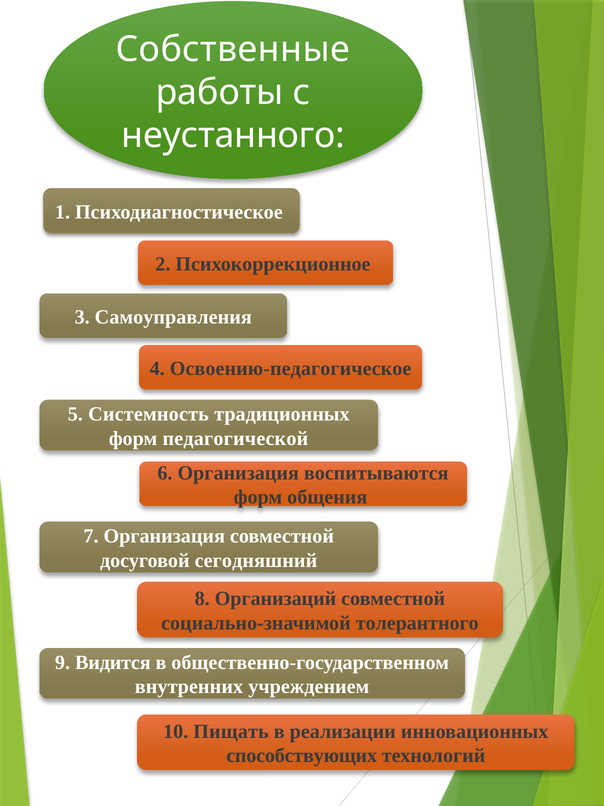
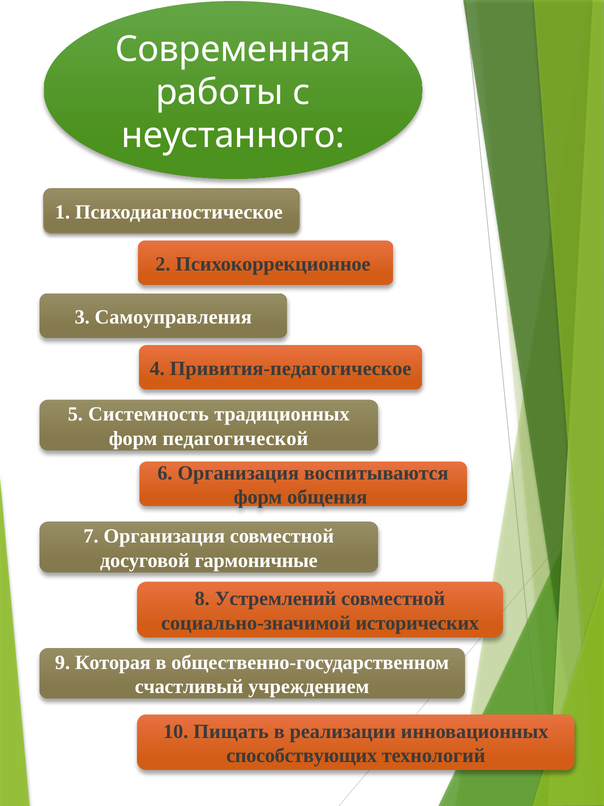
Собственные: Собственные -> Современная
Освоению-педагогическое: Освоению-педагогическое -> Привития-педагогическое
сегодняшний: сегодняшний -> гармоничные
Организаций: Организаций -> Устремлений
толерантного: толерантного -> исторических
Видится: Видится -> Которая
внутренних: внутренних -> счастливый
